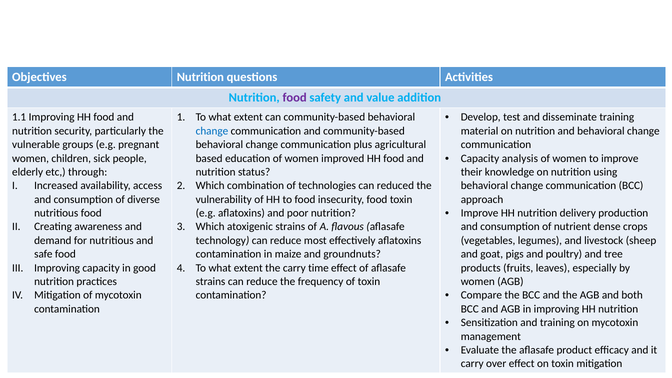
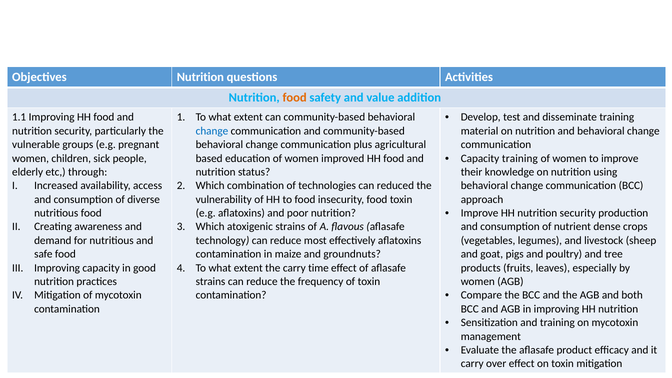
food at (295, 98) colour: purple -> orange
Capacity analysis: analysis -> training
HH nutrition delivery: delivery -> security
